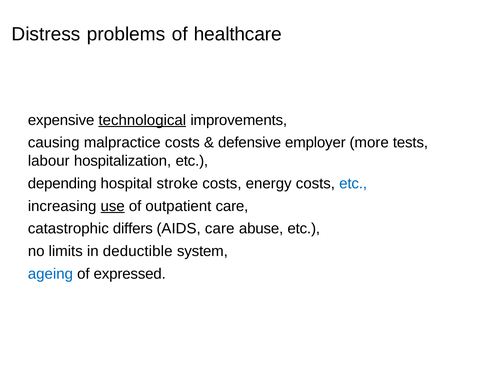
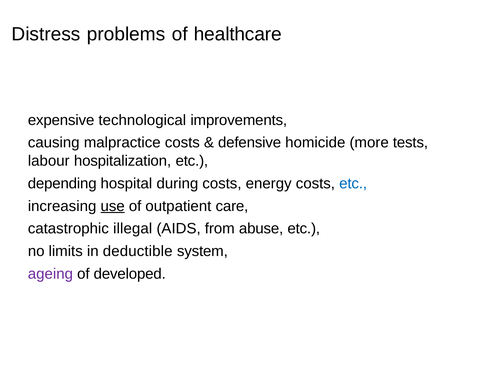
technological underline: present -> none
employer: employer -> homicide
stroke: stroke -> during
differs: differs -> illegal
AIDS care: care -> from
ageing colour: blue -> purple
expressed: expressed -> developed
